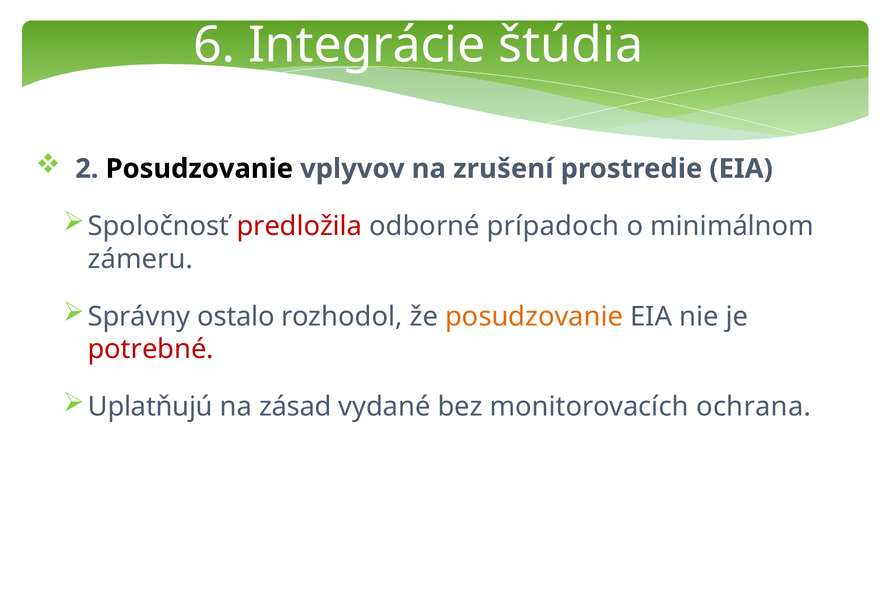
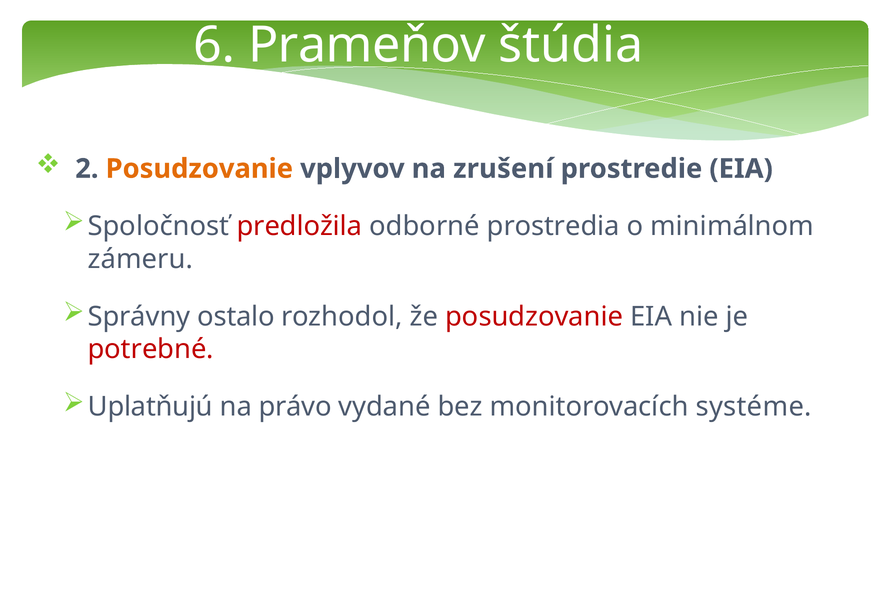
Integrácie: Integrácie -> Prameňov
Posudzovanie at (199, 169) colour: black -> orange
prípadoch: prípadoch -> prostredia
posudzovanie at (534, 317) colour: orange -> red
zásad: zásad -> právo
ochrana: ochrana -> systéme
